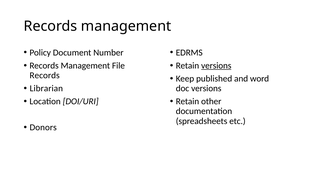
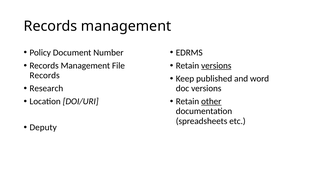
Librarian: Librarian -> Research
other underline: none -> present
Donors: Donors -> Deputy
